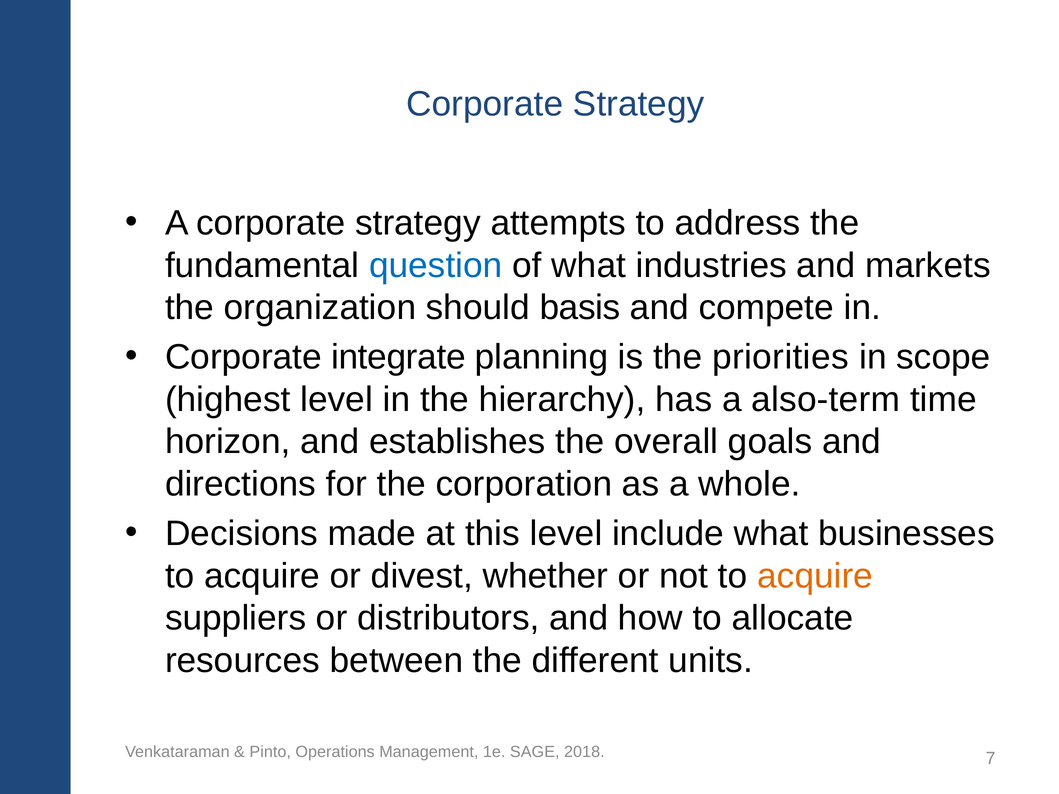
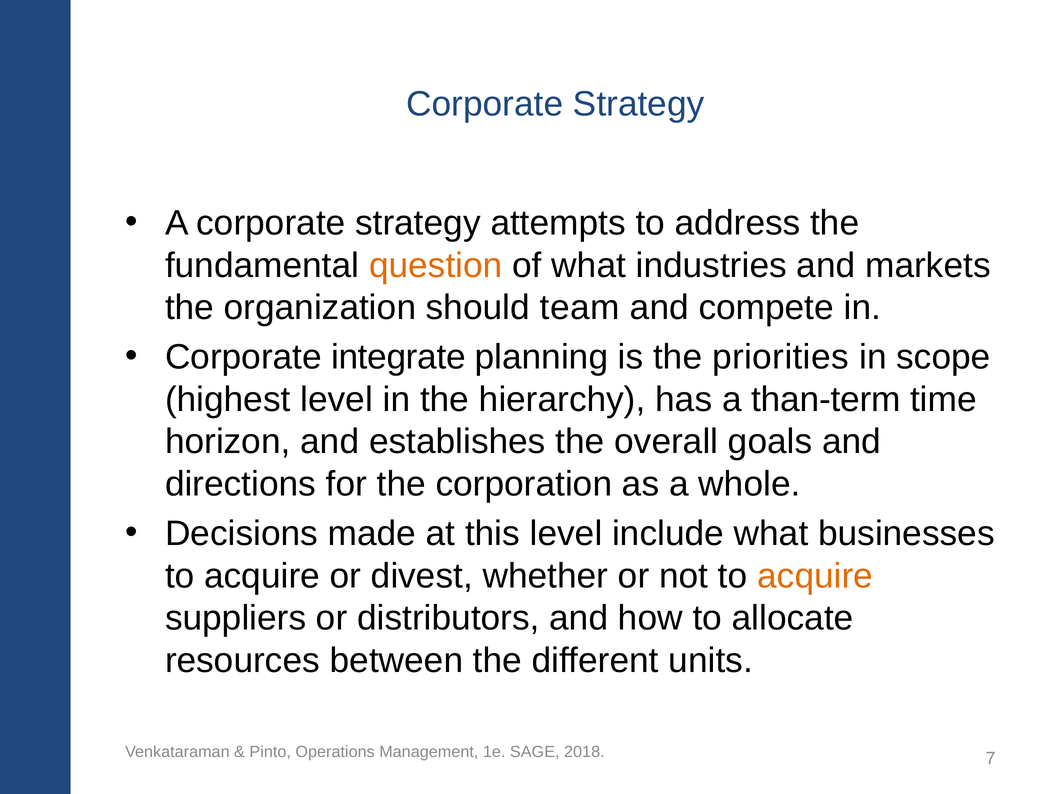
question colour: blue -> orange
basis: basis -> team
also-term: also-term -> than-term
